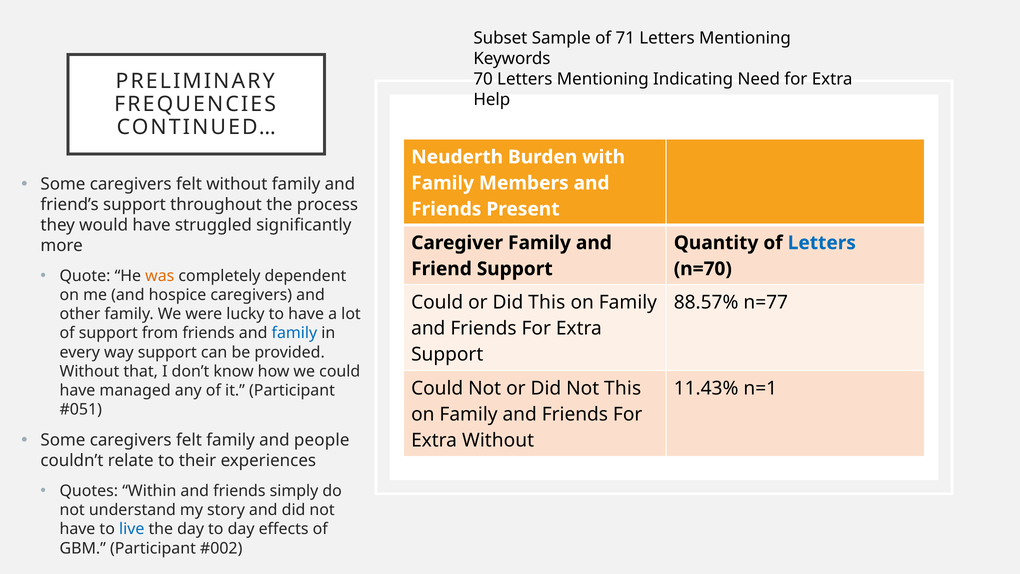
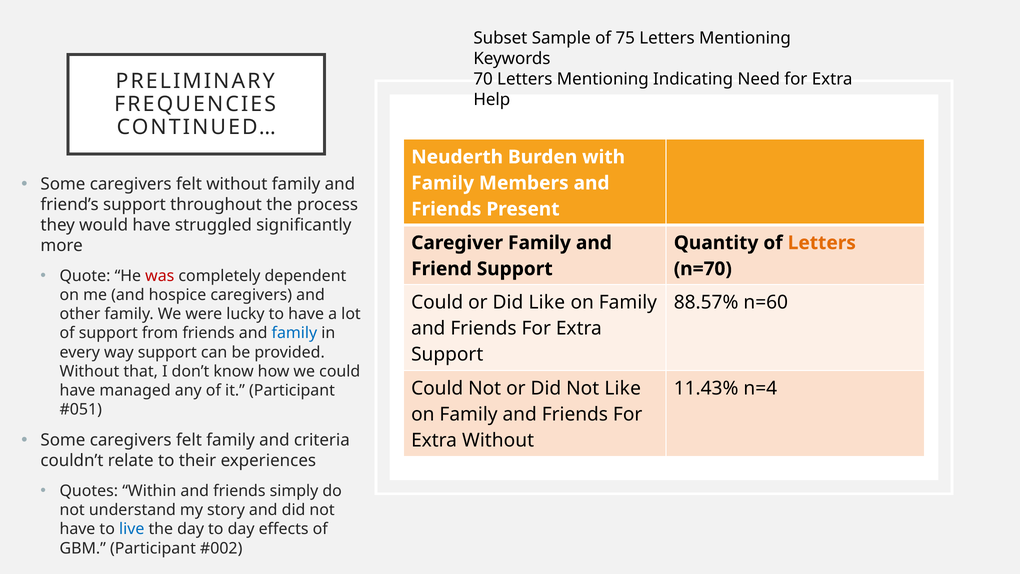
71: 71 -> 75
Letters at (822, 243) colour: blue -> orange
was colour: orange -> red
Did This: This -> Like
n=77: n=77 -> n=60
Not This: This -> Like
n=1: n=1 -> n=4
people: people -> criteria
